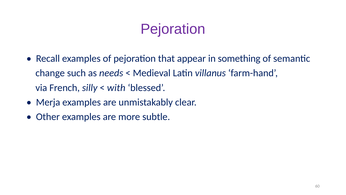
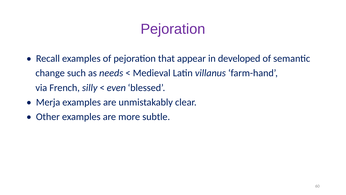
something: something -> developed
with: with -> even
